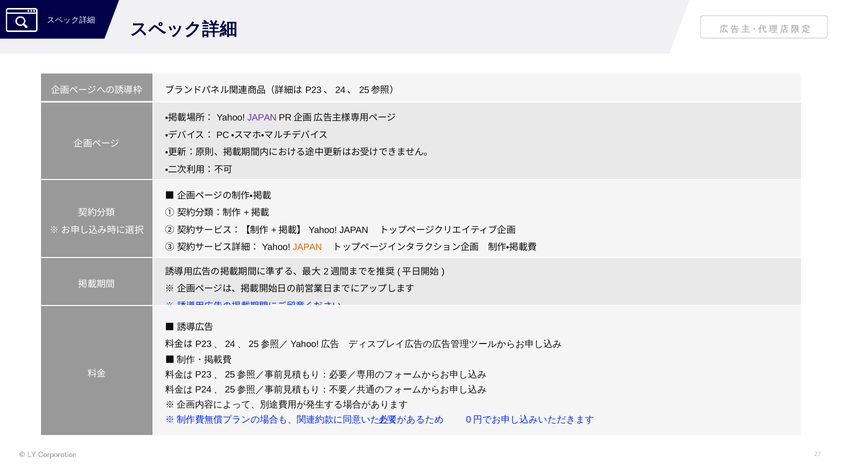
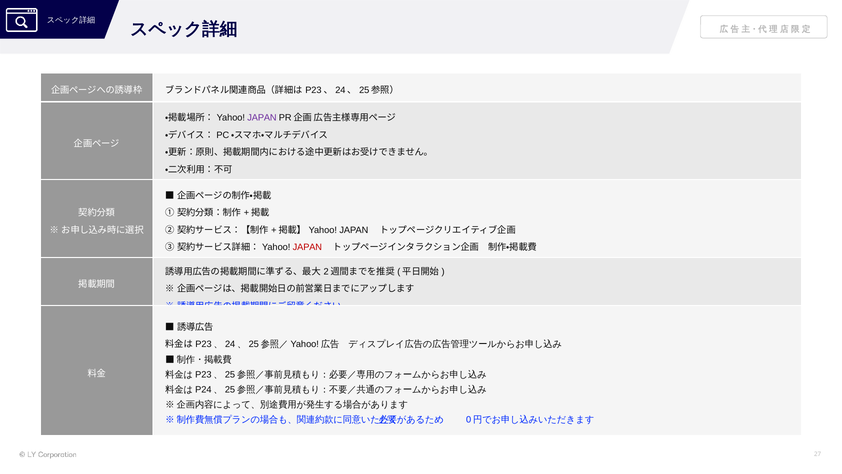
JAPAN at (307, 247) colour: orange -> red
